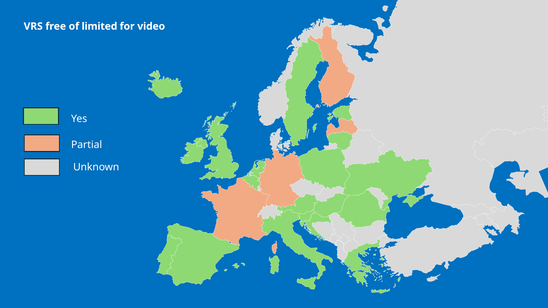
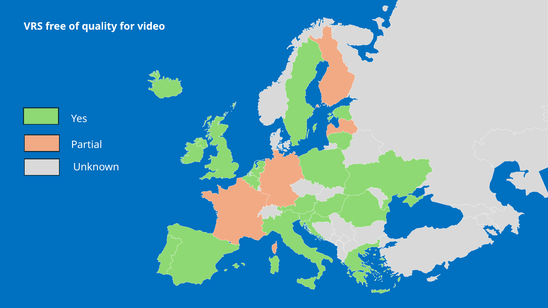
limited: limited -> quality
